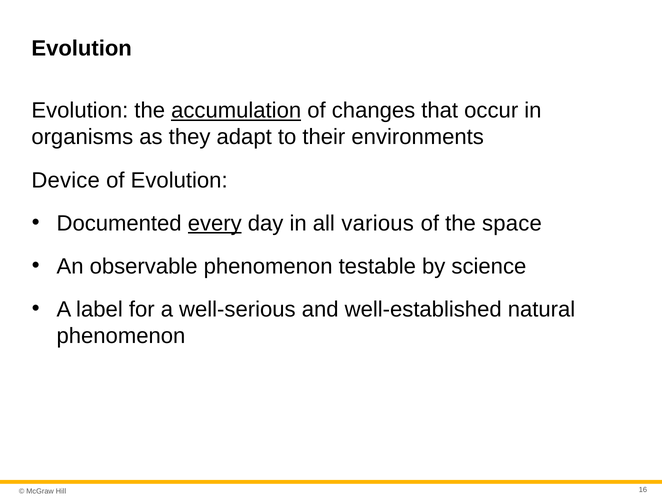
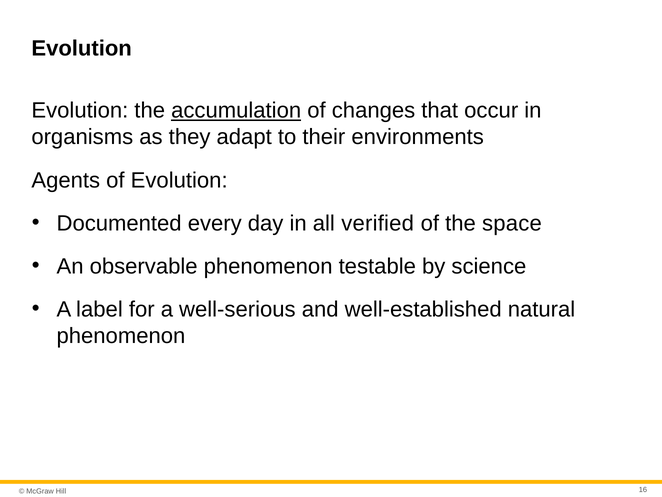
Device: Device -> Agents
every underline: present -> none
various: various -> verified
